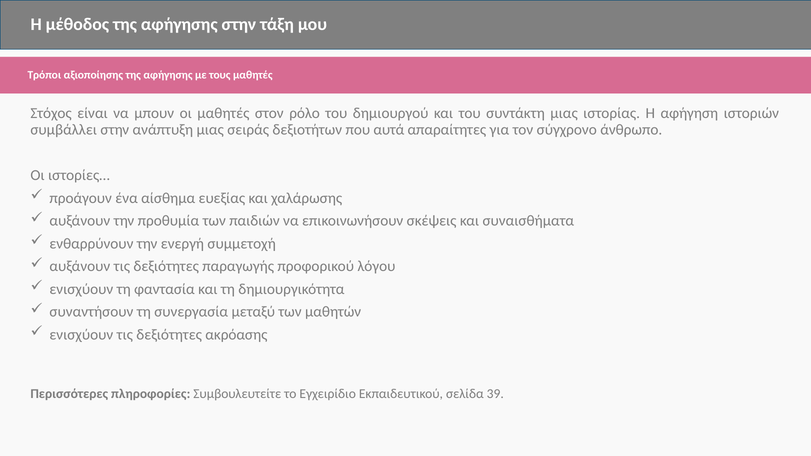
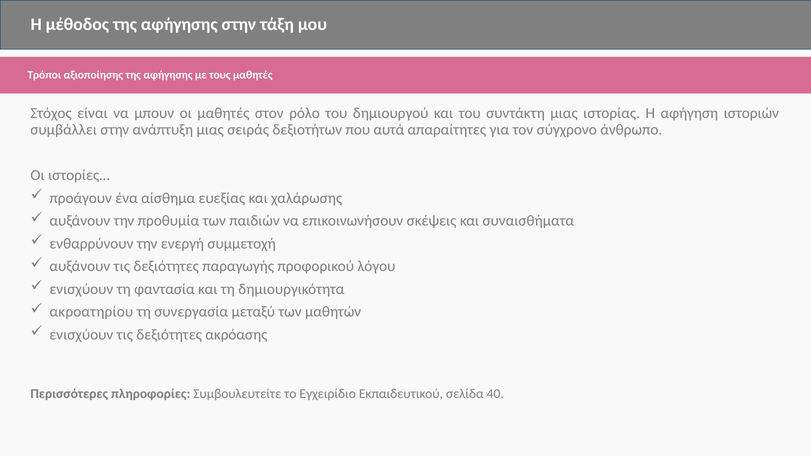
συναντήσουν: συναντήσουν -> ακροατηρίου
39: 39 -> 40
